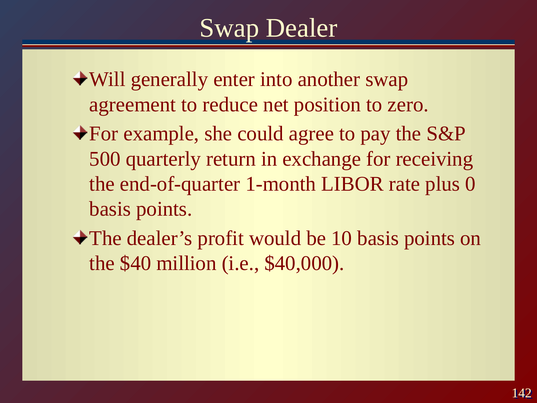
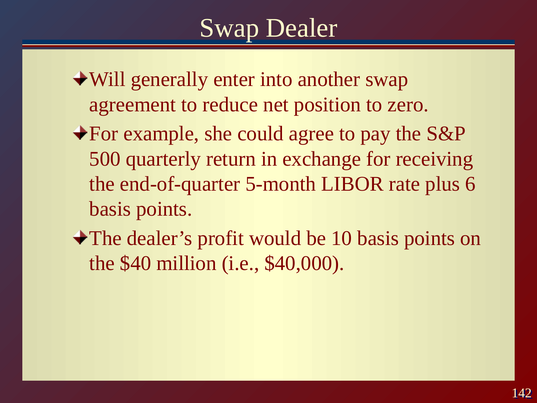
1-month: 1-month -> 5-month
0: 0 -> 6
